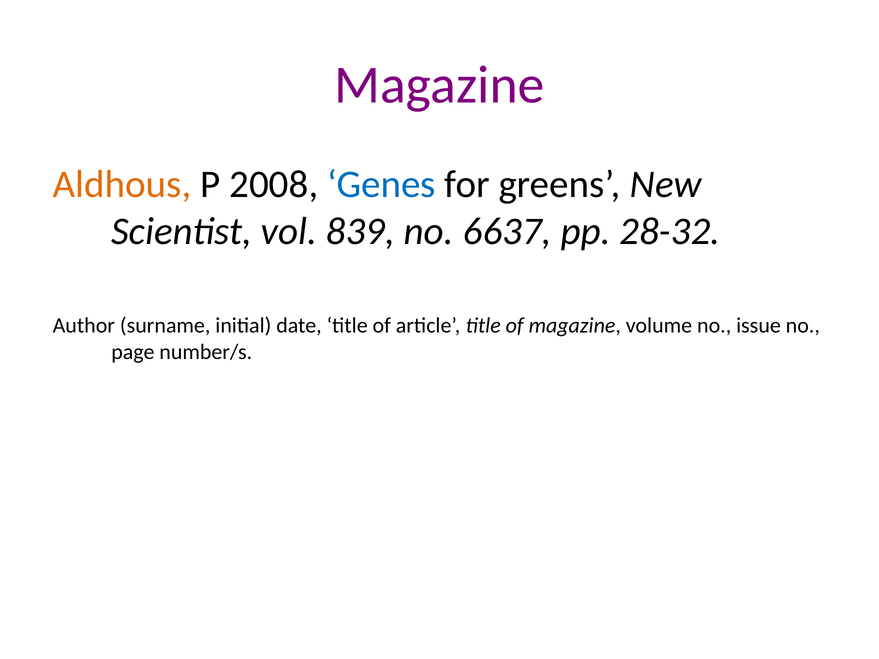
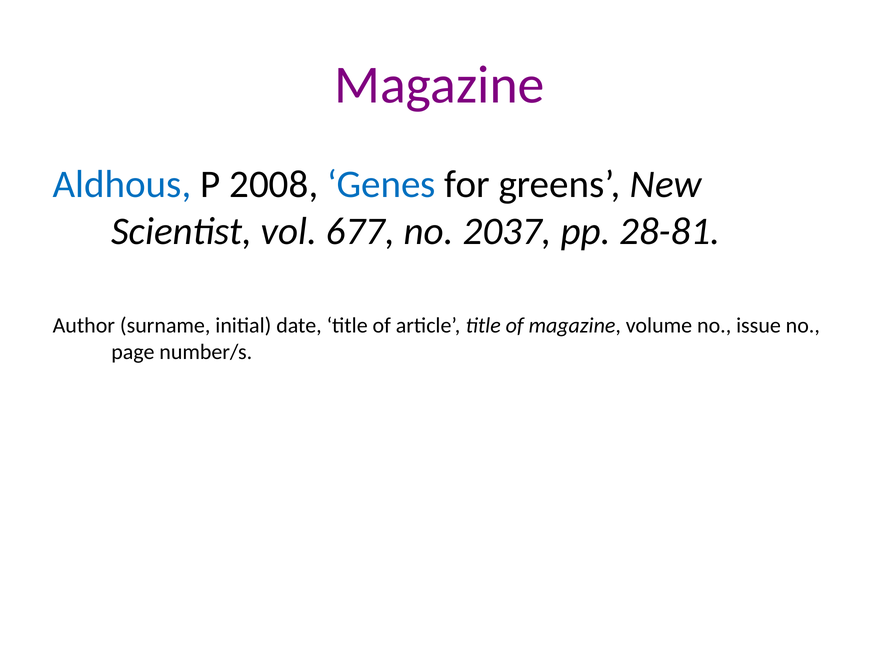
Aldhous colour: orange -> blue
839: 839 -> 677
6637: 6637 -> 2037
28-32: 28-32 -> 28-81
